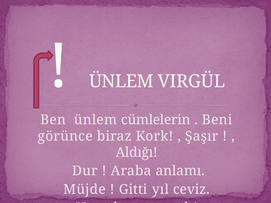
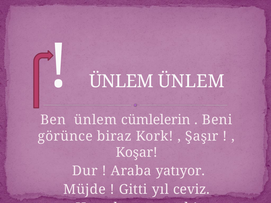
ÜNLEM VIRGÜL: VIRGÜL -> ÜNLEM
Aldığı: Aldığı -> Koşar
anlamı: anlamı -> yatıyor
